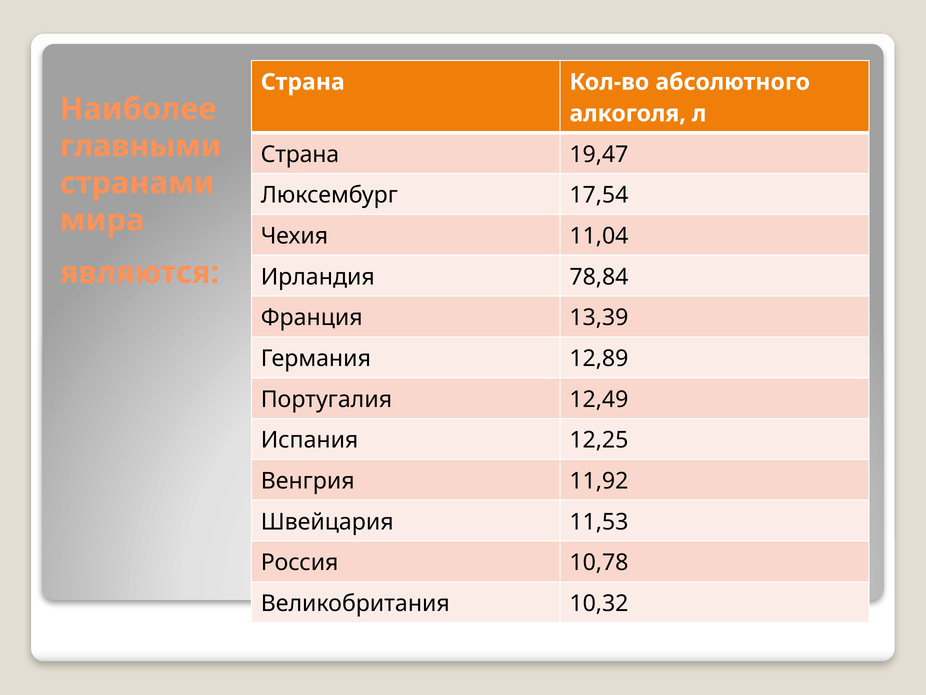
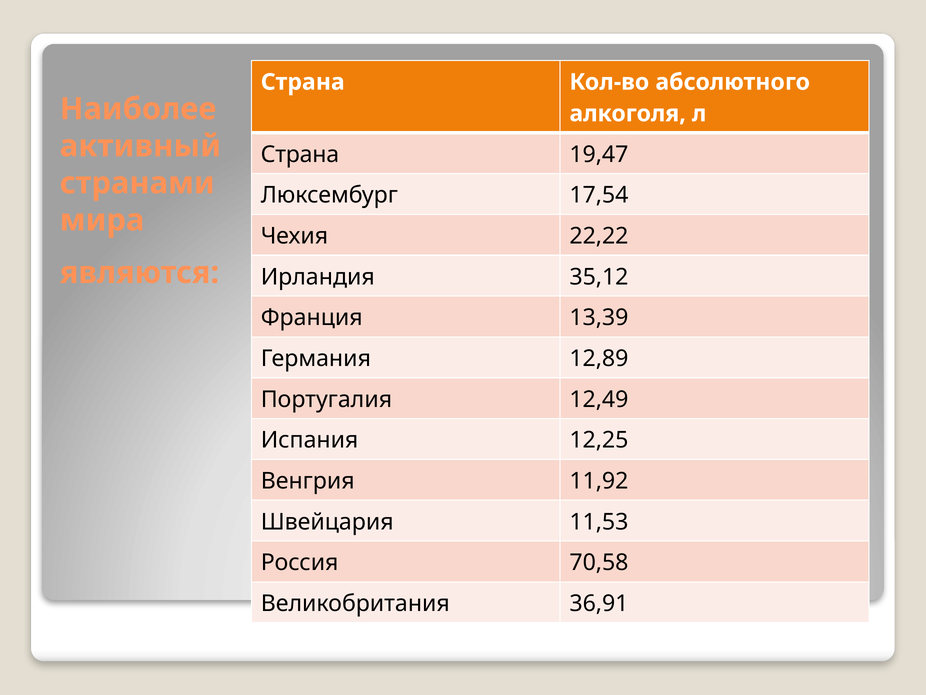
главными: главными -> активный
11,04: 11,04 -> 22,22
78,84: 78,84 -> 35,12
10,78: 10,78 -> 70,58
10,32: 10,32 -> 36,91
